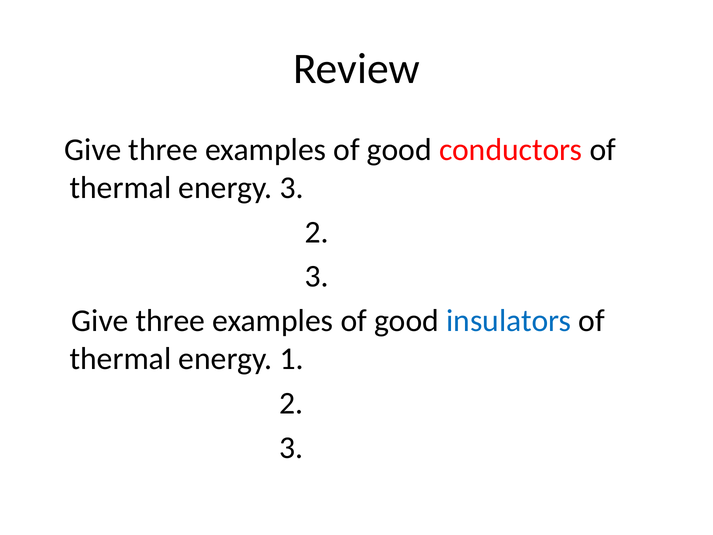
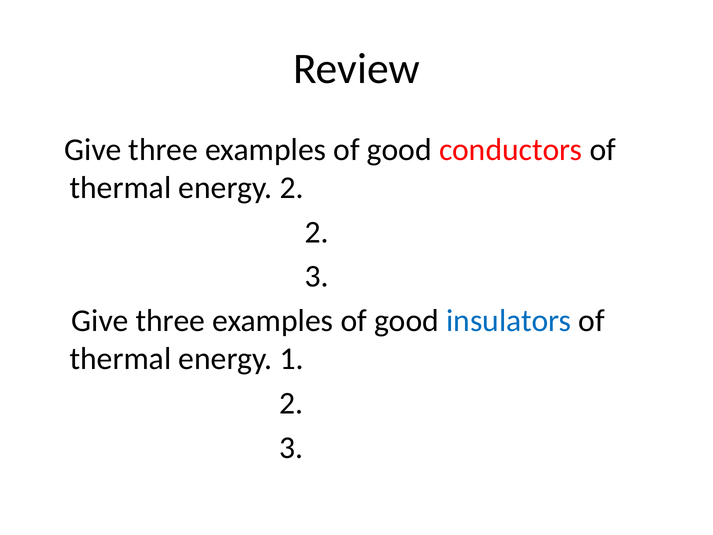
energy 3: 3 -> 2
